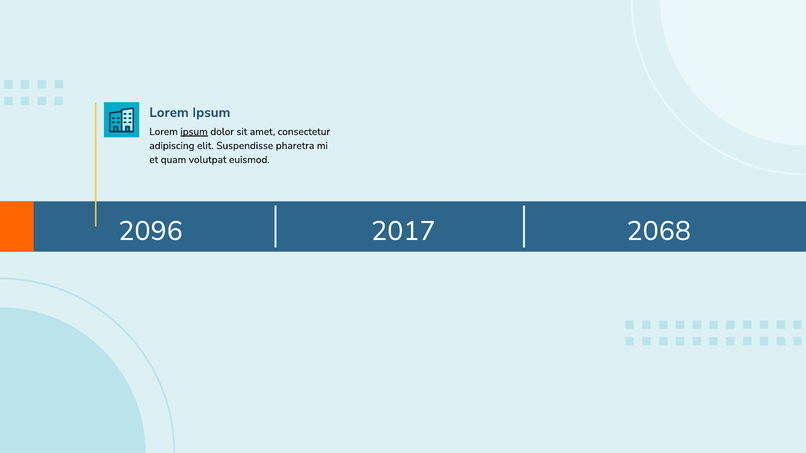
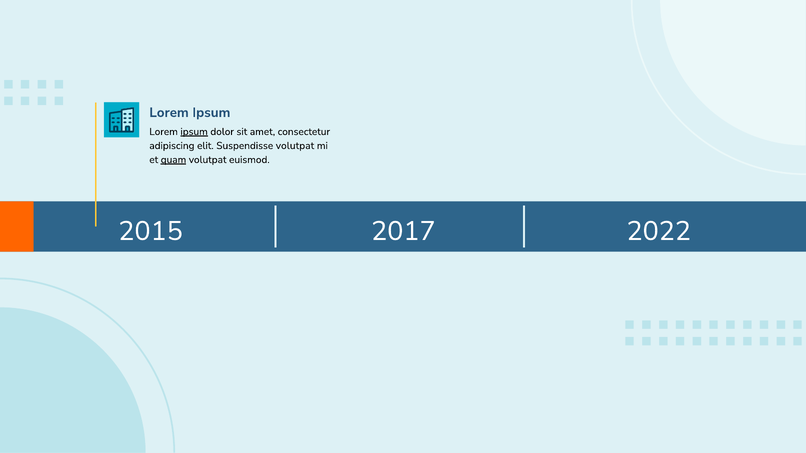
Suspendisse pharetra: pharetra -> volutpat
quam underline: none -> present
2096: 2096 -> 2015
2068: 2068 -> 2022
